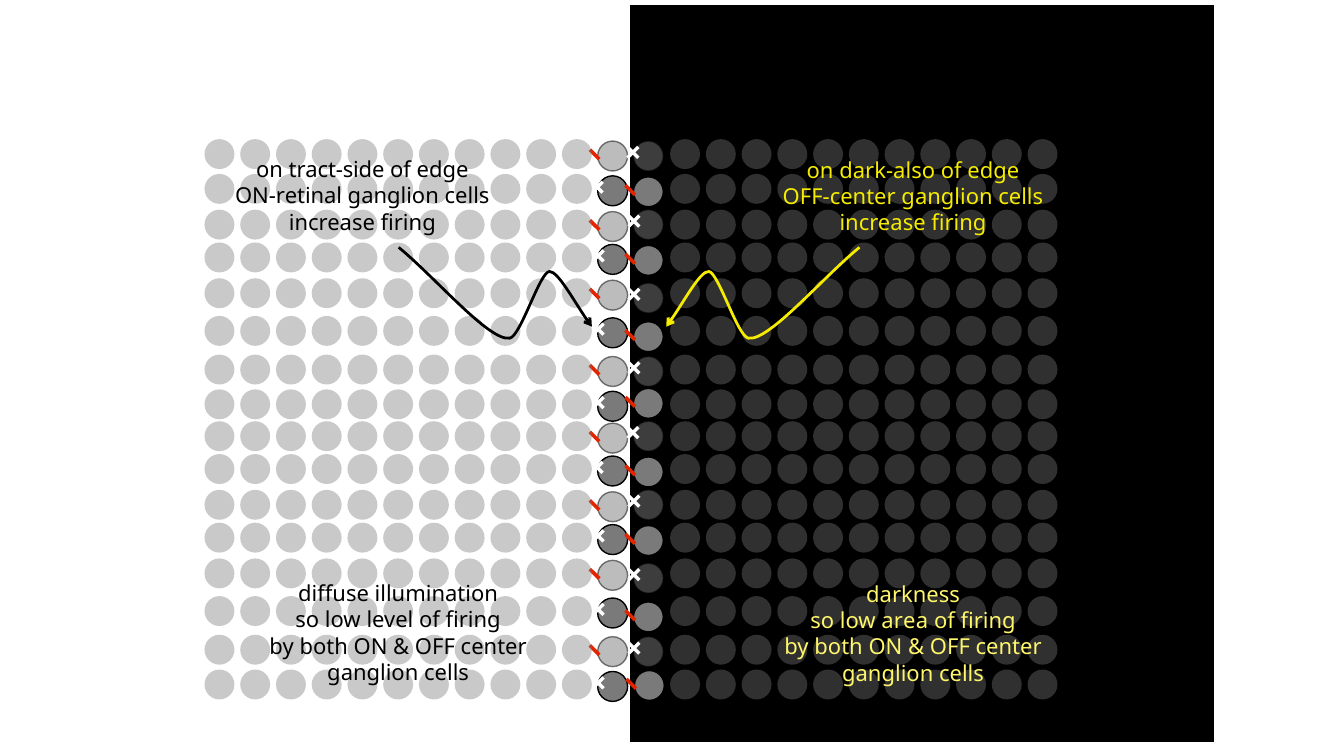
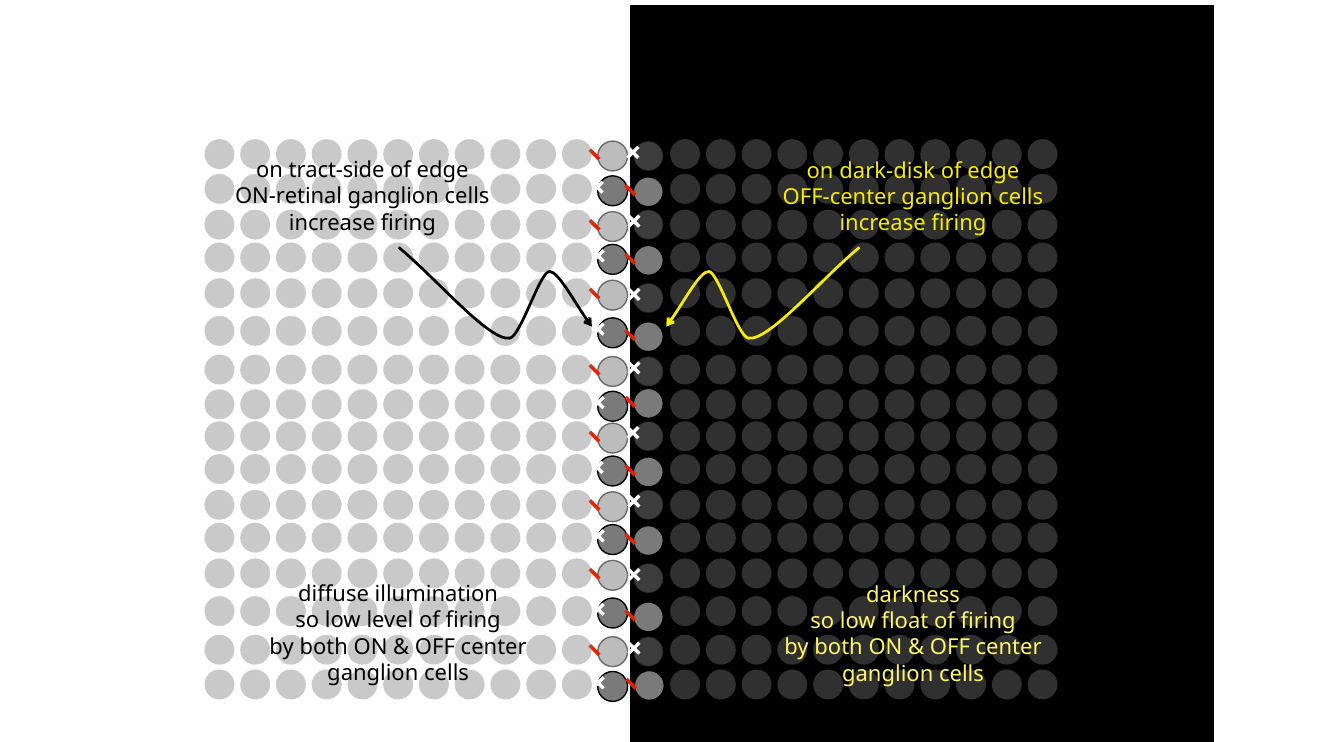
dark-also: dark-also -> dark-disk
area: area -> float
